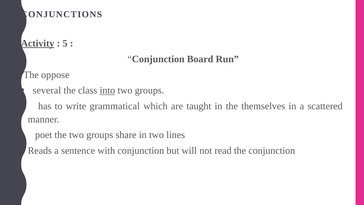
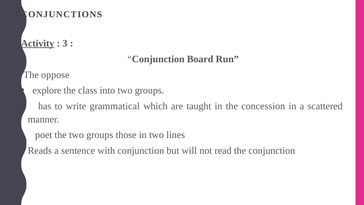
5: 5 -> 3
several: several -> explore
into underline: present -> none
themselves: themselves -> concession
share: share -> those
